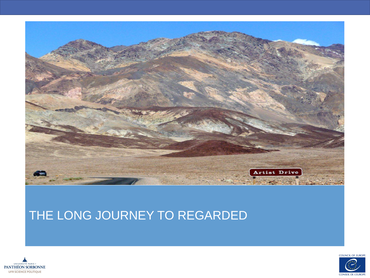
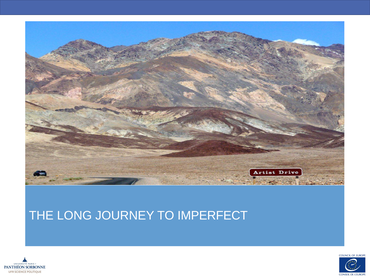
REGARDED: REGARDED -> IMPERFECT
